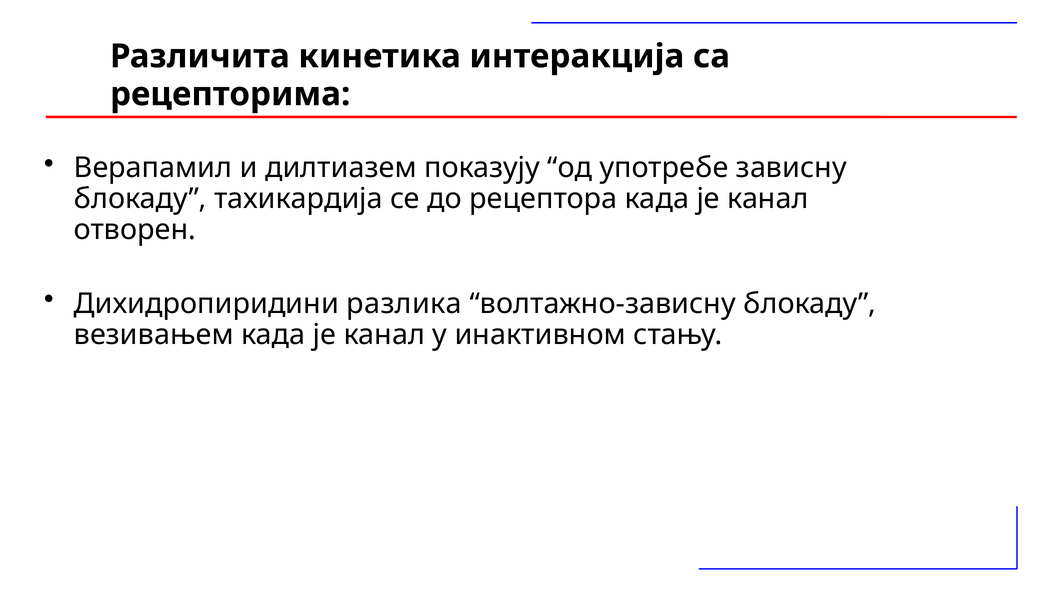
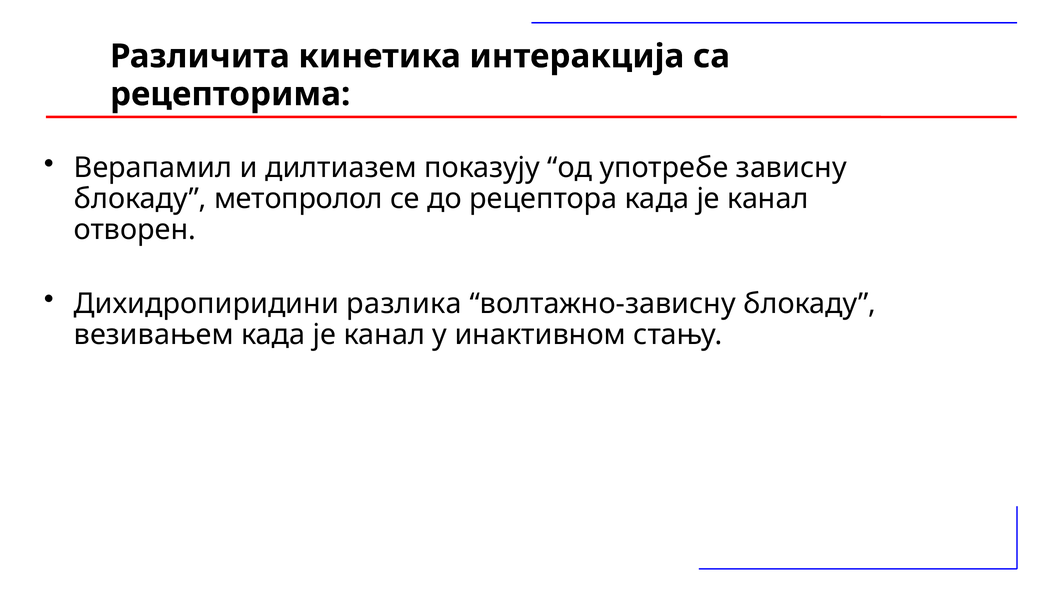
тахикардија: тахикардија -> метопролол
